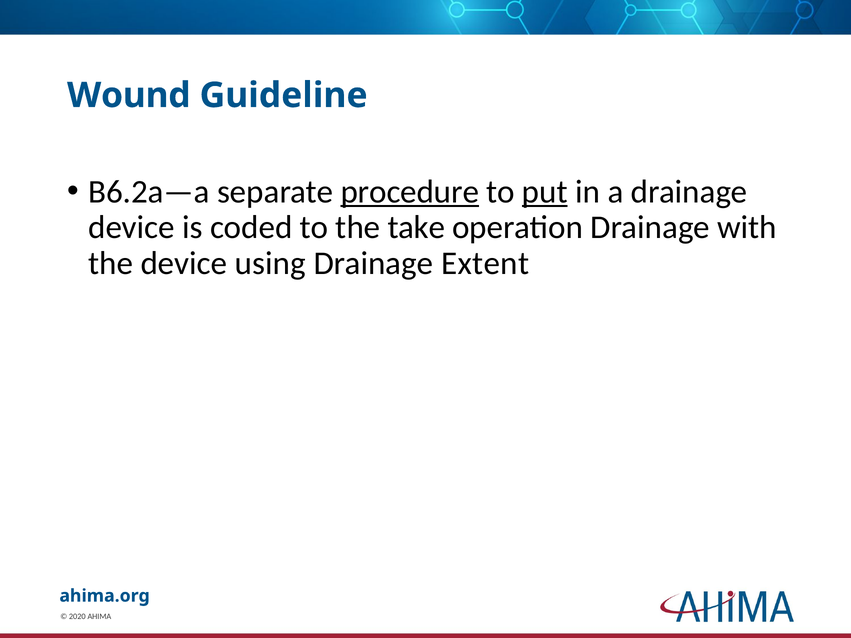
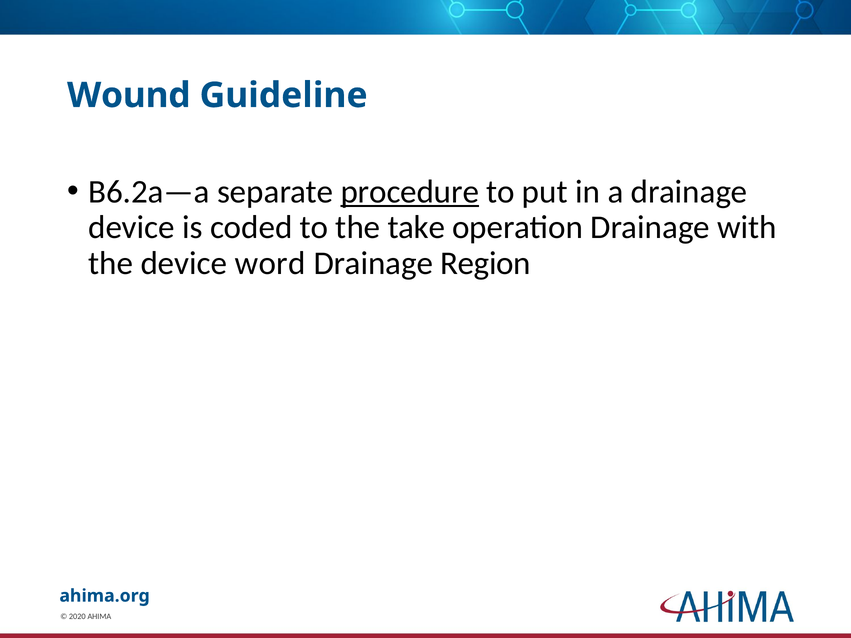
put underline: present -> none
using: using -> word
Extent: Extent -> Region
